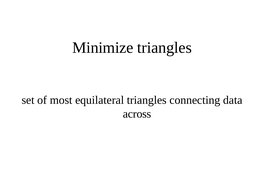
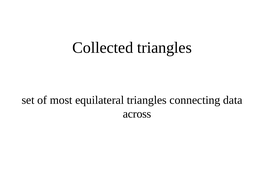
Minimize: Minimize -> Collected
